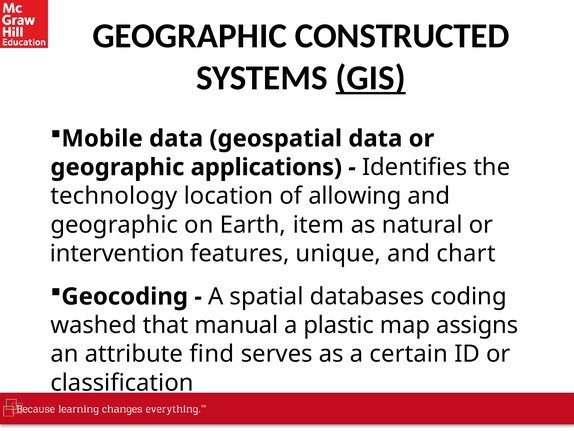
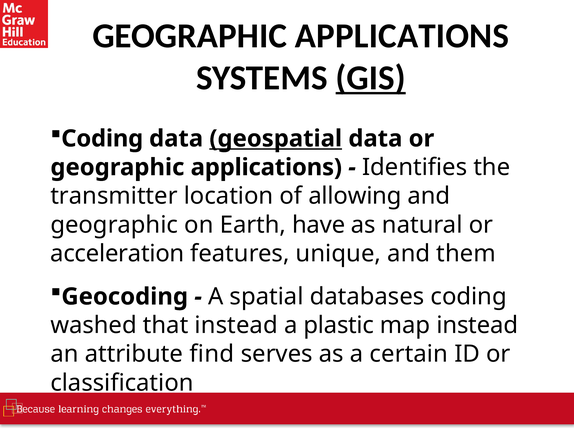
CONSTRUCTED at (402, 36): CONSTRUCTED -> APPLICATIONS
Mobile at (102, 138): Mobile -> Coding
geospatial underline: none -> present
technology: technology -> transmitter
item: item -> have
intervention: intervention -> acceleration
chart: chart -> them
that manual: manual -> instead
map assigns: assigns -> instead
